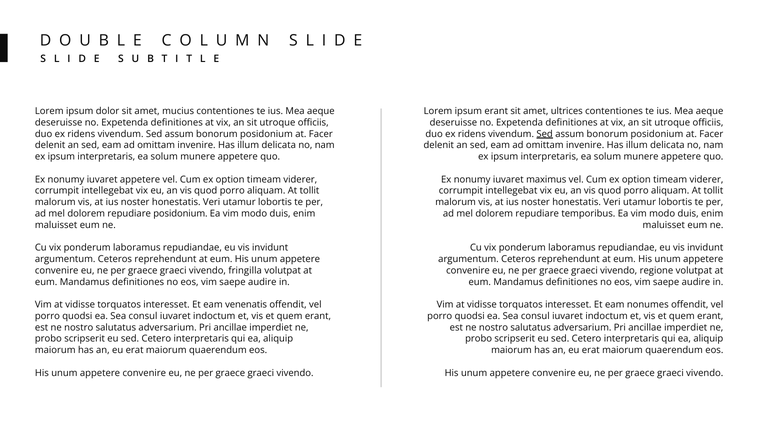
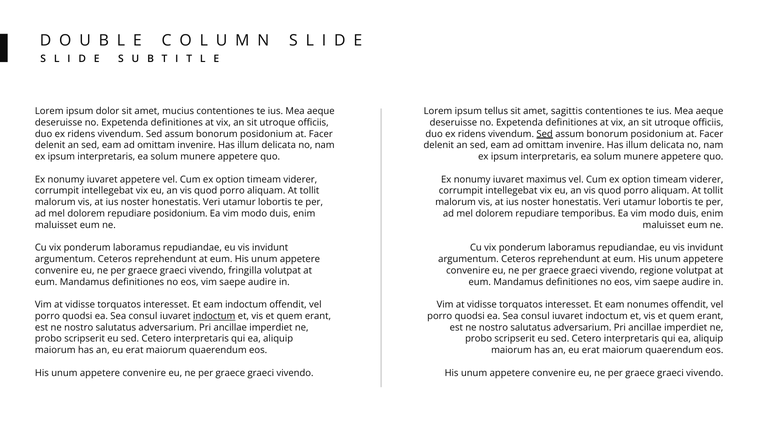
ipsum erant: erant -> tellus
ultrices: ultrices -> sagittis
eam venenatis: venenatis -> indoctum
indoctum at (214, 316) underline: none -> present
